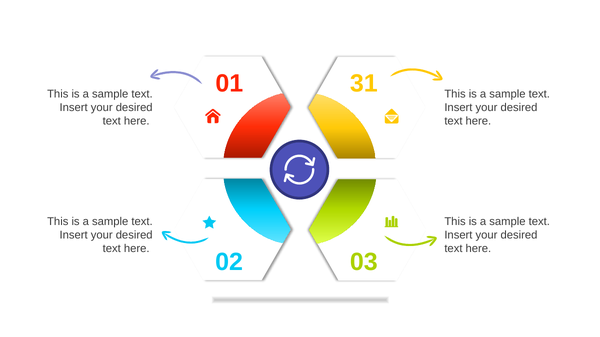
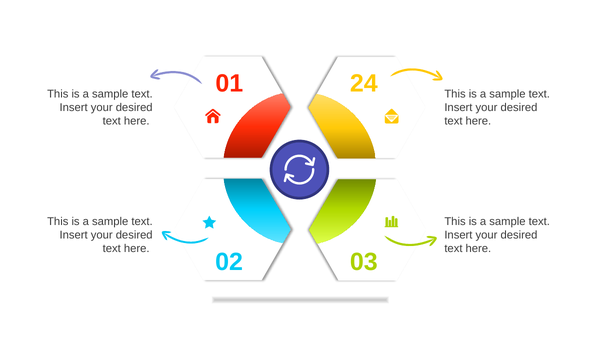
31: 31 -> 24
